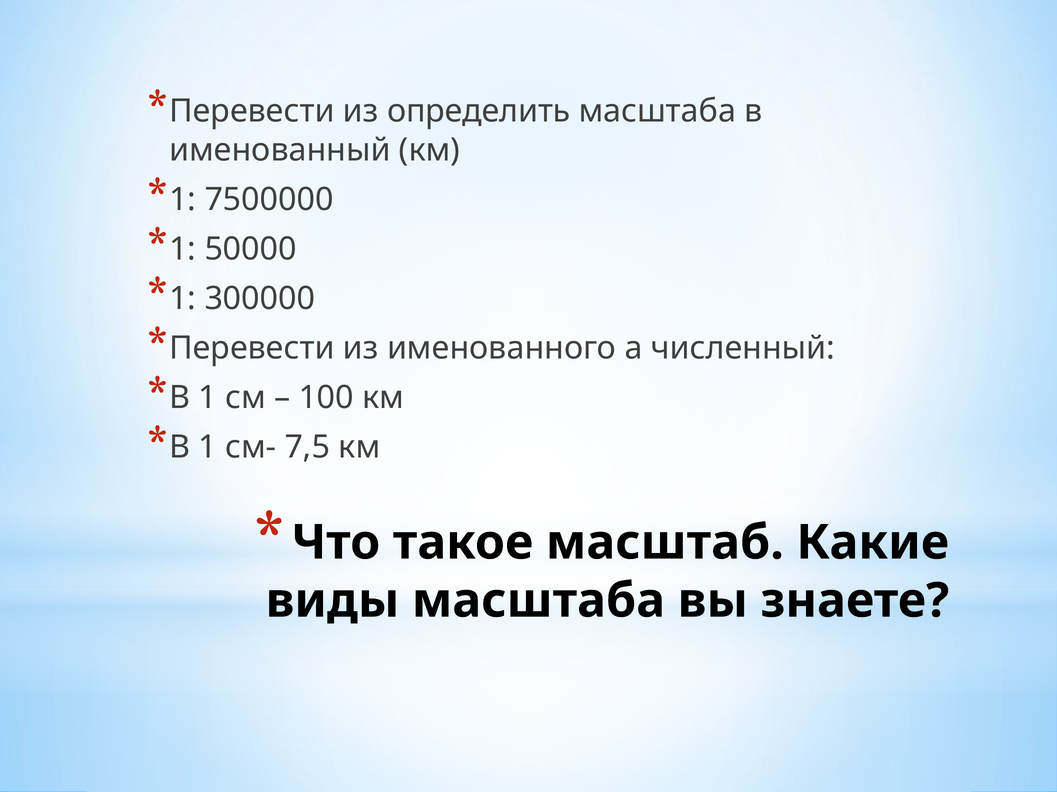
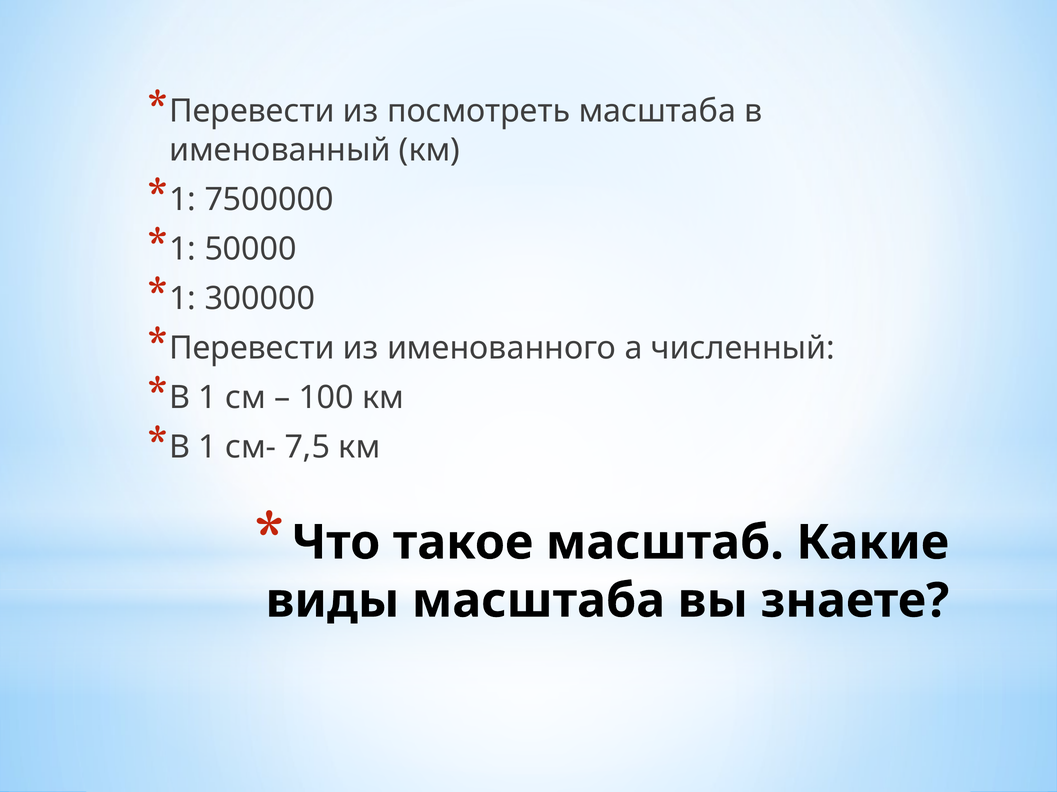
определить: определить -> посмотреть
